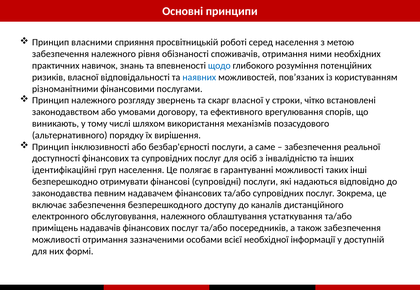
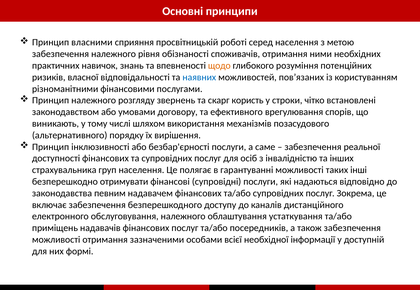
щодо colour: blue -> orange
скарг власної: власної -> користь
ідентифікаційні: ідентифікаційні -> страхувальника
